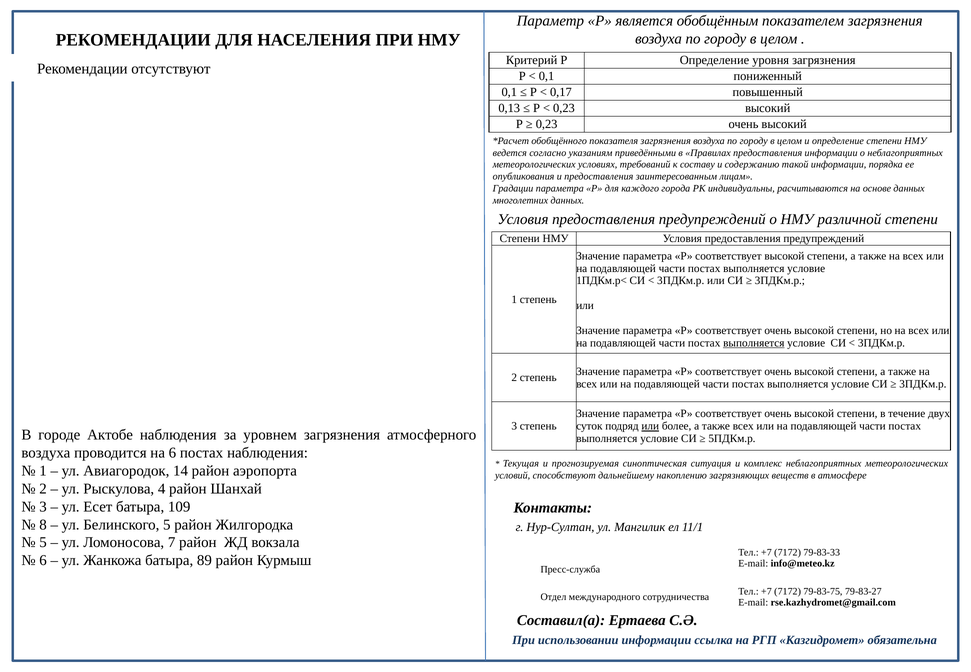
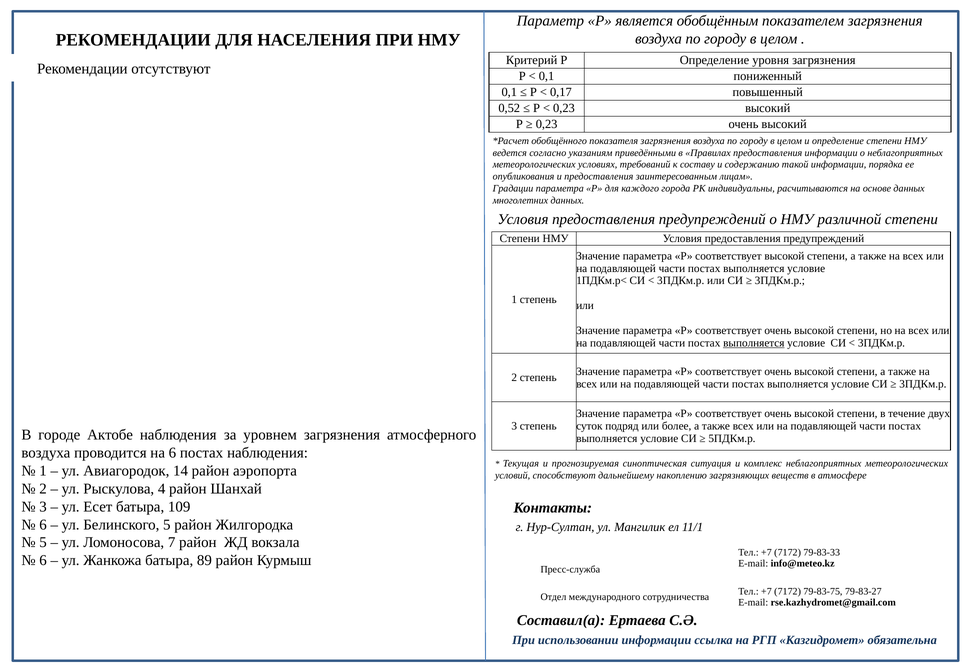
0,13: 0,13 -> 0,52
или at (650, 426) underline: present -> none
8 at (43, 525): 8 -> 6
